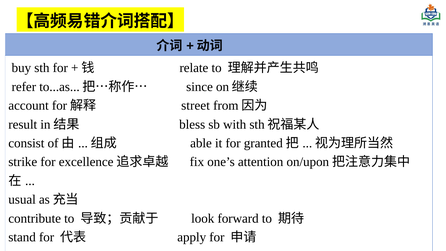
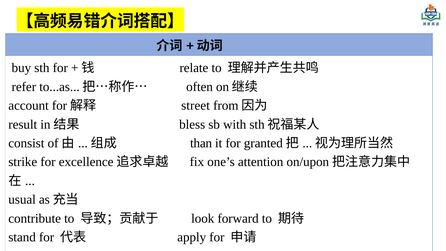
since: since -> often
able: able -> than
